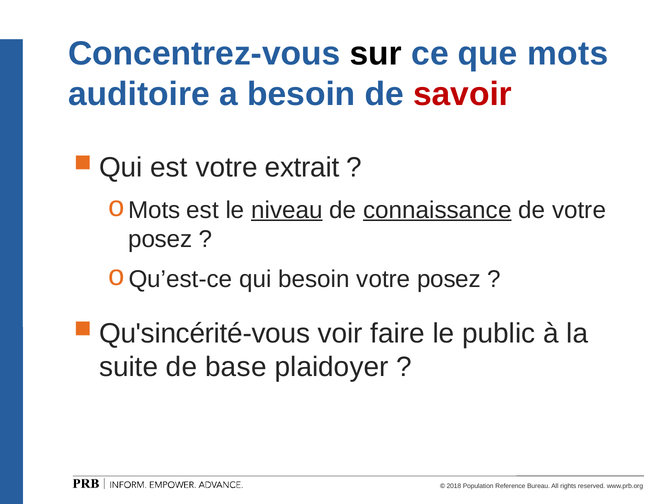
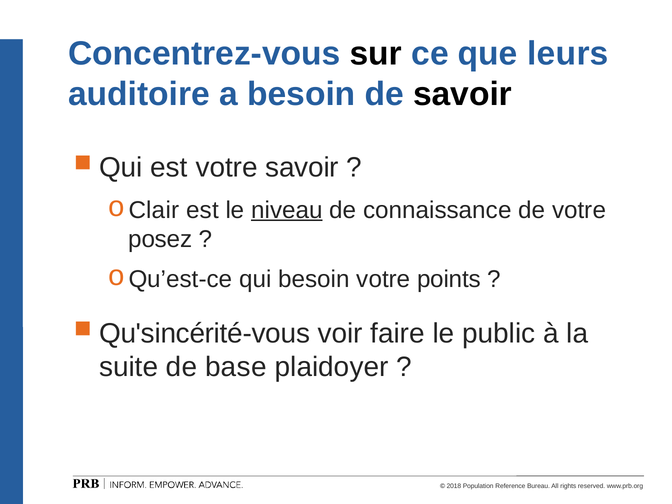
que mots: mots -> leurs
savoir at (463, 94) colour: red -> black
votre extrait: extrait -> savoir
Mots at (154, 210): Mots -> Clair
connaissance underline: present -> none
posez at (449, 279): posez -> points
